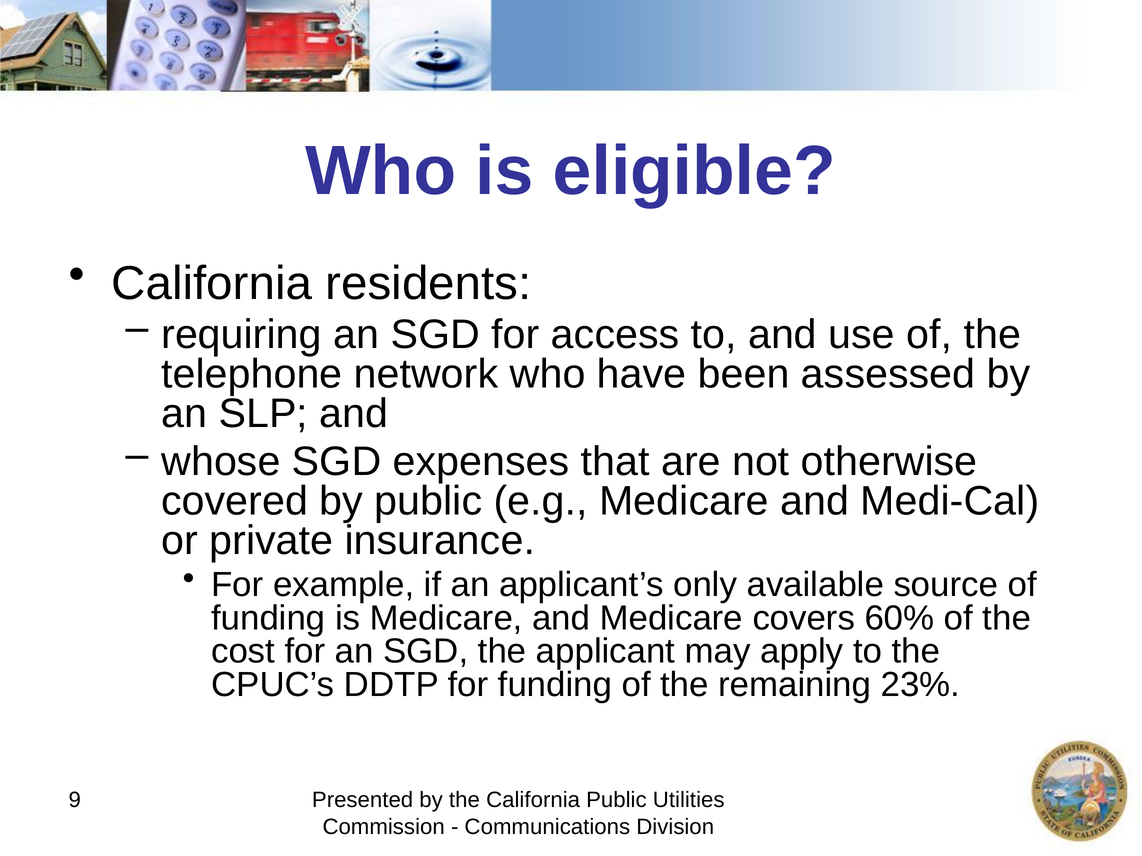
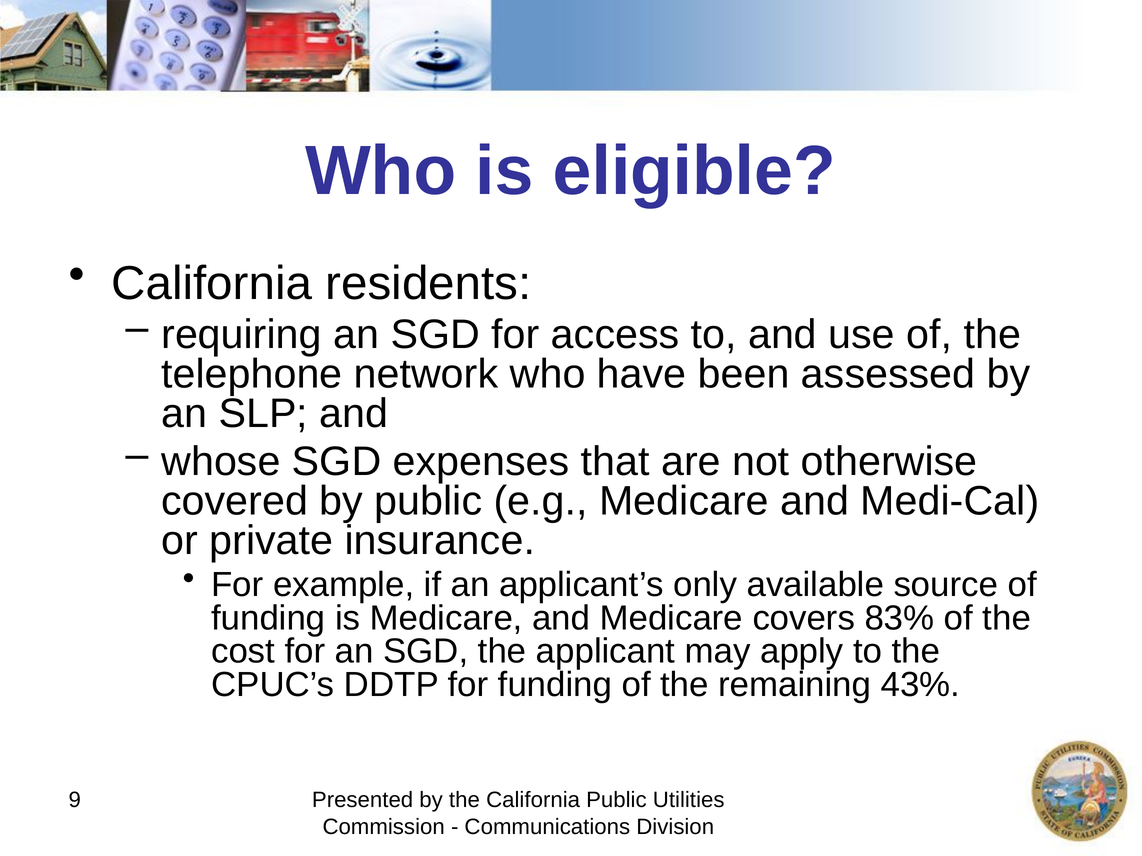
60%: 60% -> 83%
23%: 23% -> 43%
